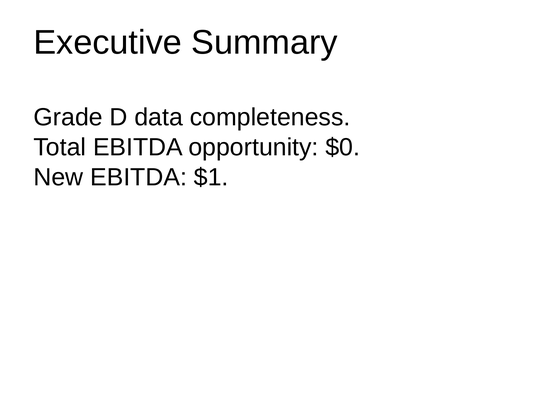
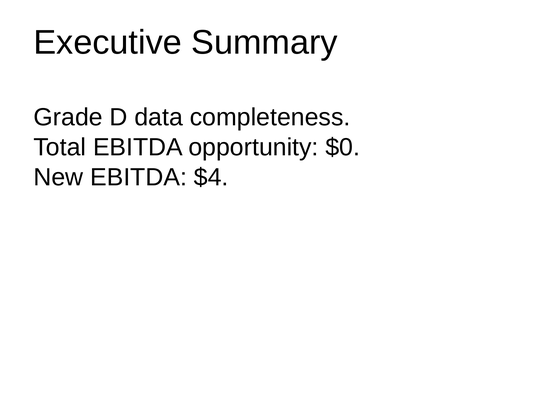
$1: $1 -> $4
